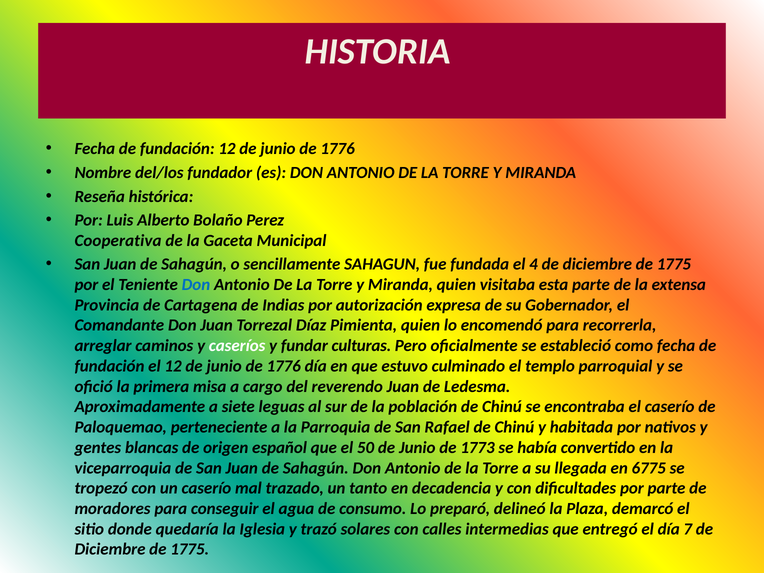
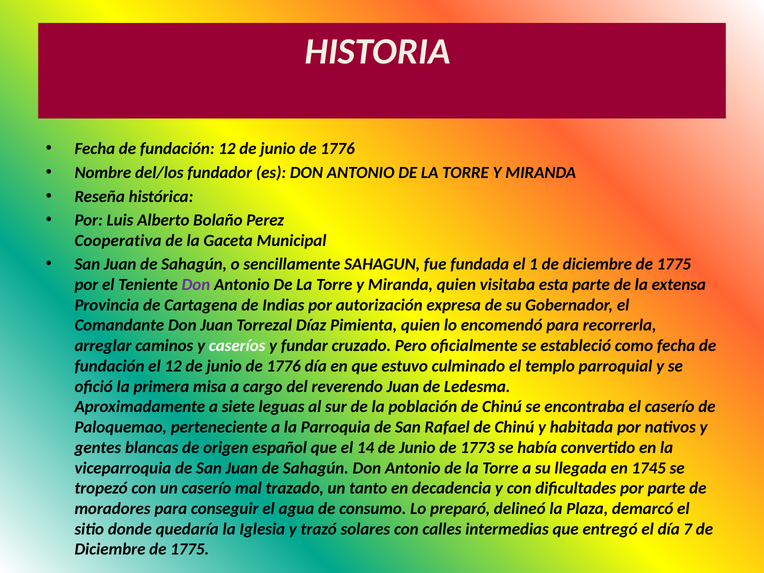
4: 4 -> 1
Don at (196, 285) colour: blue -> purple
culturas: culturas -> cruzado
50: 50 -> 14
6775: 6775 -> 1745
